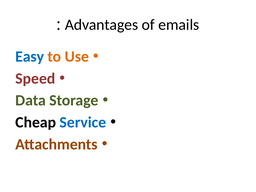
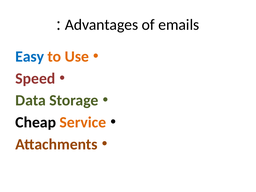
Service colour: blue -> orange
